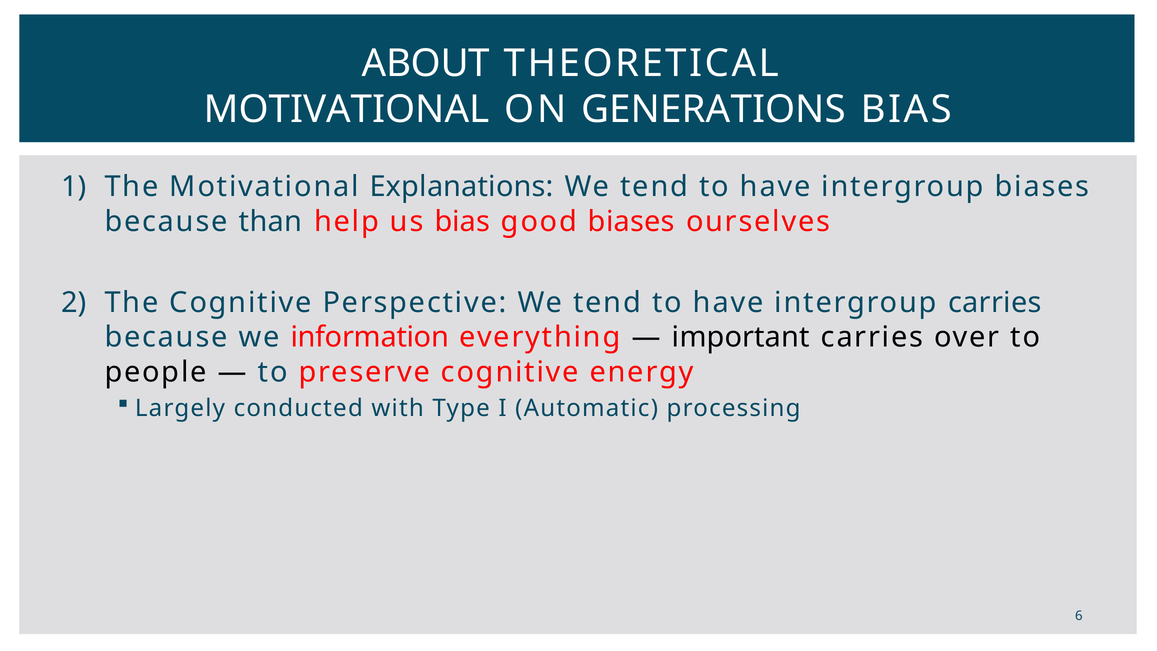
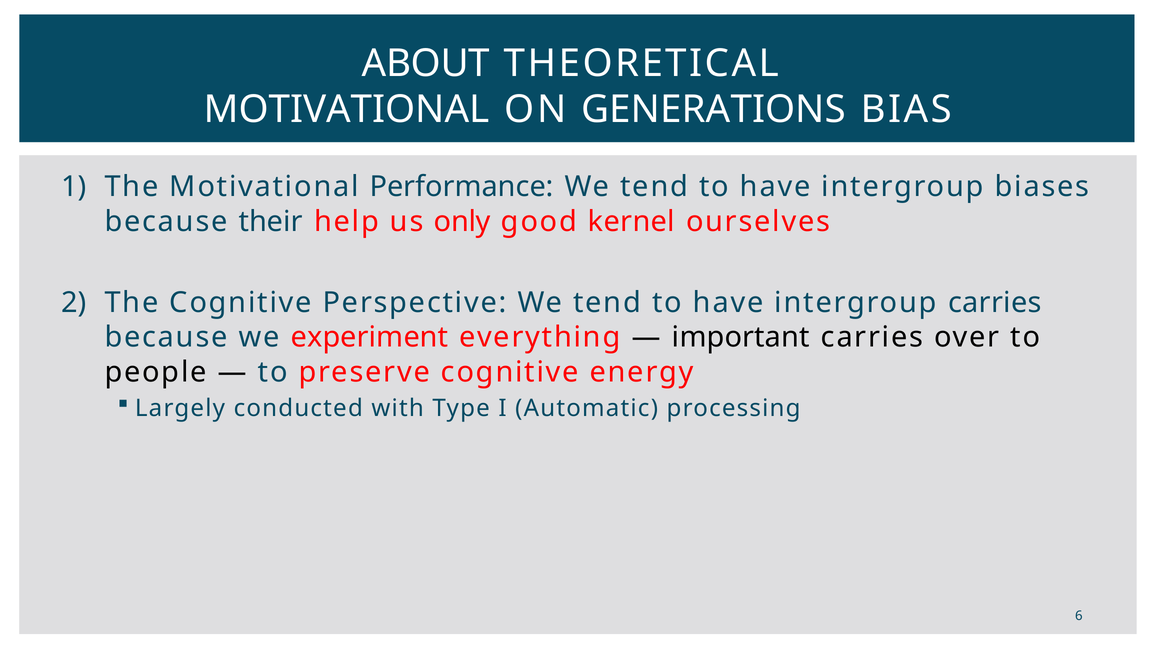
Explanations: Explanations -> Performance
than: than -> their
us bias: bias -> only
good biases: biases -> kernel
information: information -> experiment
